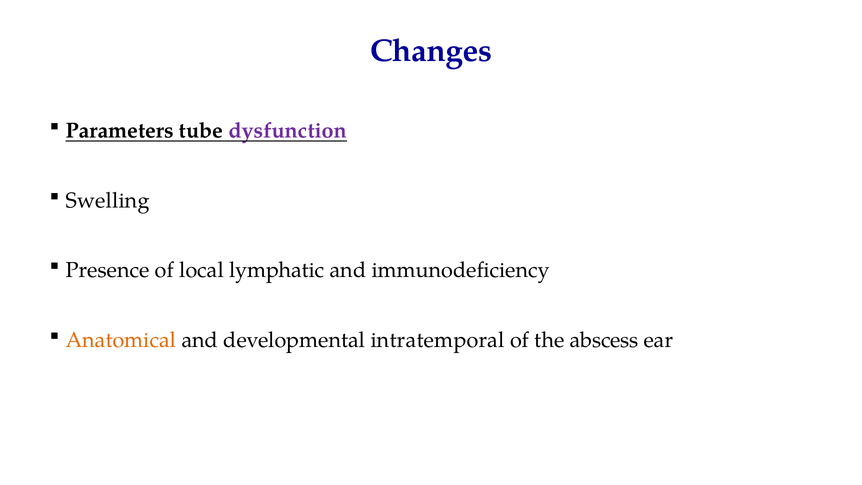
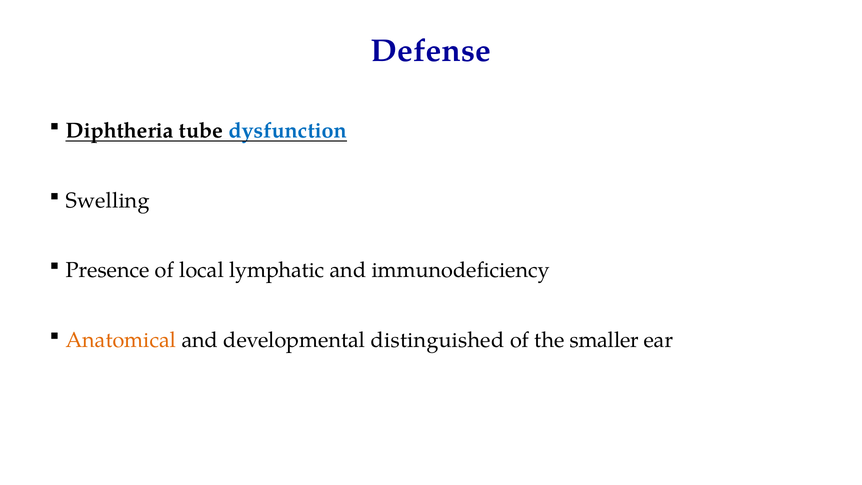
Changes: Changes -> Defense
Parameters: Parameters -> Diphtheria
dysfunction colour: purple -> blue
intratemporal: intratemporal -> distinguished
abscess: abscess -> smaller
